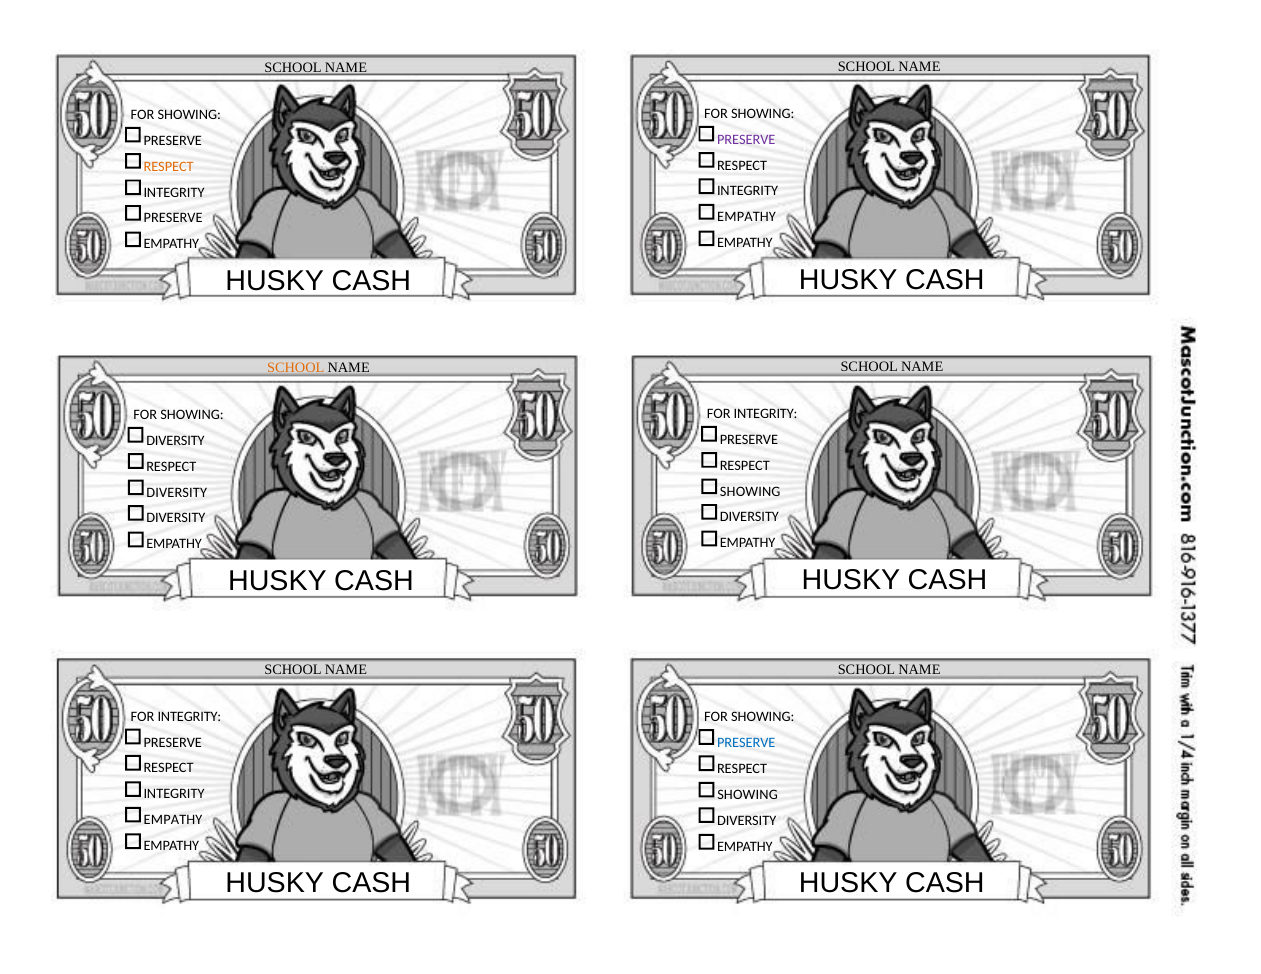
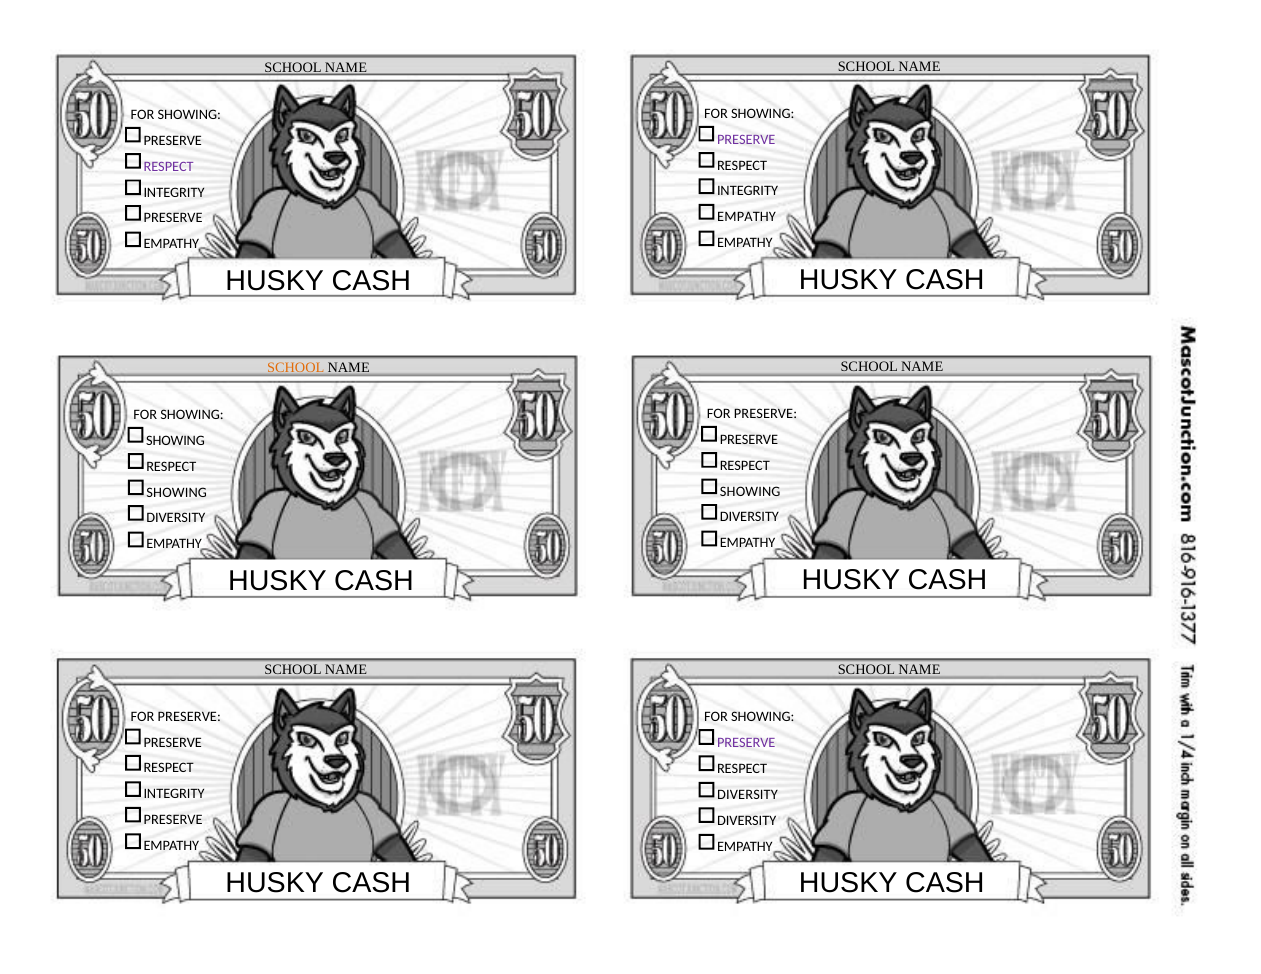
RESPECT at (169, 166) colour: orange -> purple
INTEGRITY at (766, 414): INTEGRITY -> PRESERVE
DIVERSITY at (175, 441): DIVERSITY -> SHOWING
DIVERSITY at (177, 493): DIVERSITY -> SHOWING
INTEGRITY at (189, 717): INTEGRITY -> PRESERVE
PRESERVE at (746, 743) colour: blue -> purple
SHOWING at (748, 795): SHOWING -> DIVERSITY
EMPATHY at (173, 820): EMPATHY -> PRESERVE
